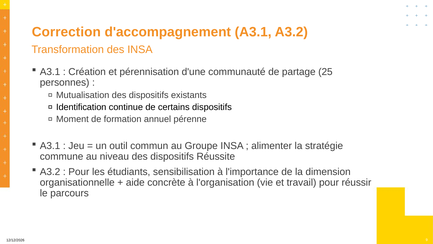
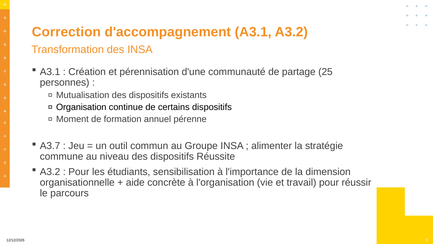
Identification: Identification -> Organisation
A3.1 at (50, 146): A3.1 -> A3.7
